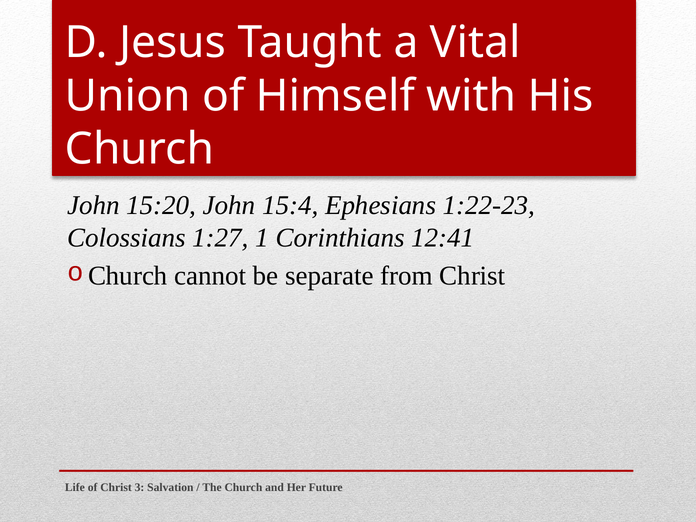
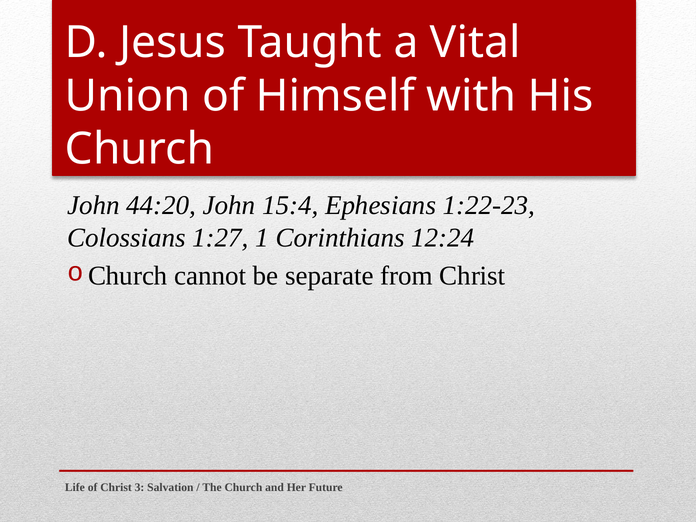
15:20: 15:20 -> 44:20
12:41: 12:41 -> 12:24
